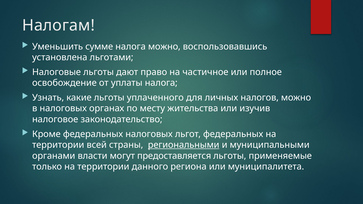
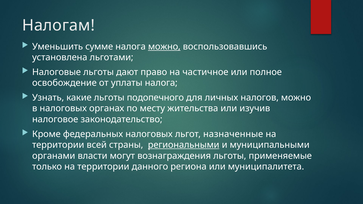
можно at (164, 47) underline: none -> present
уплаченного: уплаченного -> подопечного
льгот федеральных: федеральных -> назначенные
предоставляется: предоставляется -> вознаграждения
